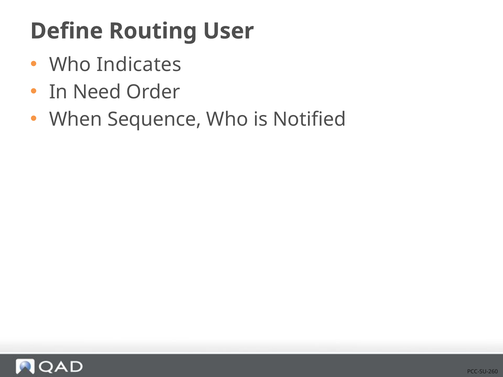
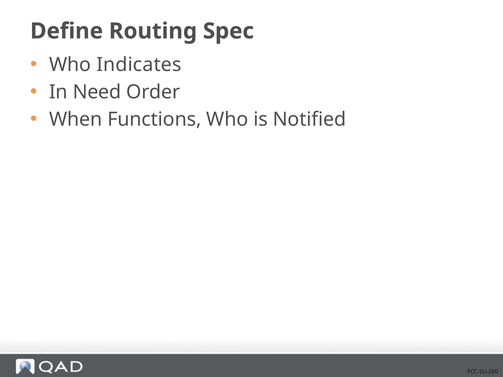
User: User -> Spec
Sequence: Sequence -> Functions
